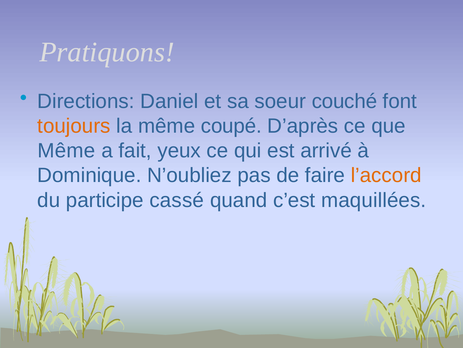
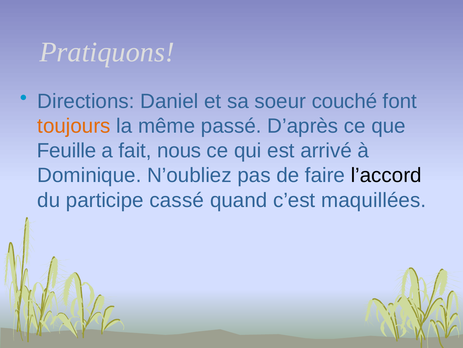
coupé: coupé -> passé
Même at (66, 150): Même -> Feuille
yeux: yeux -> nous
l’accord colour: orange -> black
